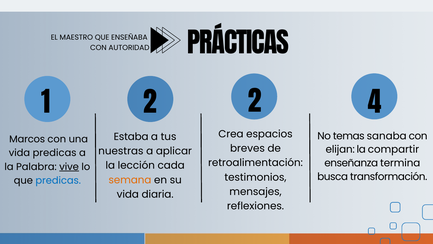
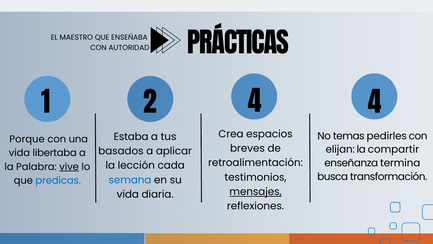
2 2: 2 -> 4
sanaba: sanaba -> pedirles
Marcos: Marcos -> Porque
nuestras: nuestras -> basados
vida predicas: predicas -> libertaba
semana colour: orange -> blue
mensajes underline: none -> present
